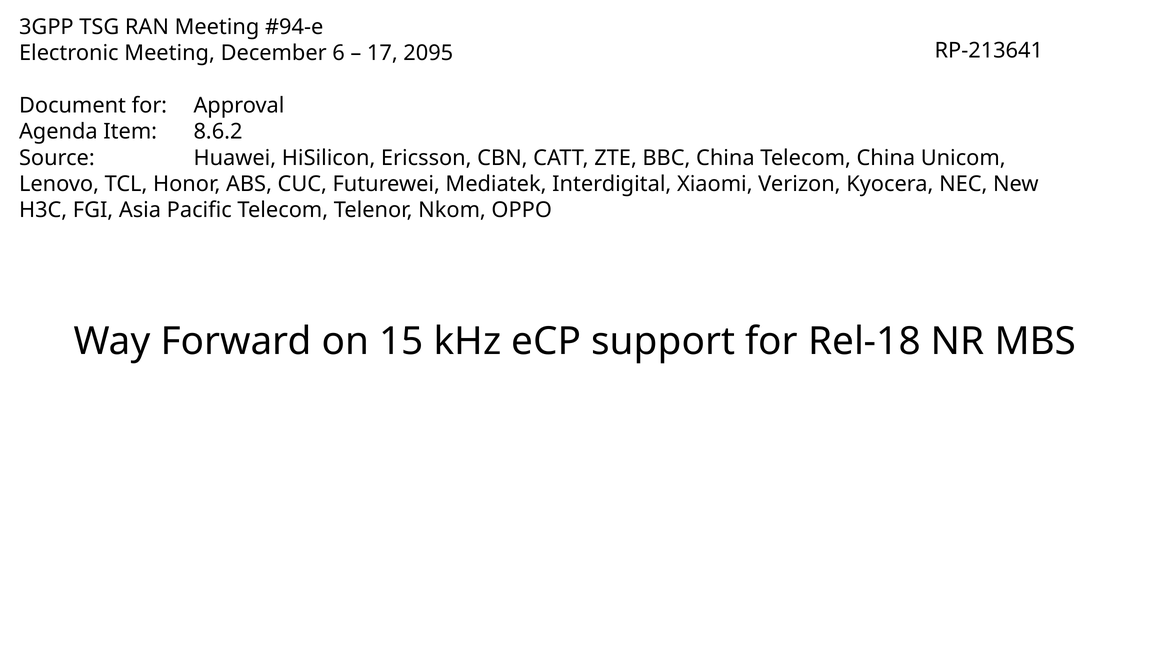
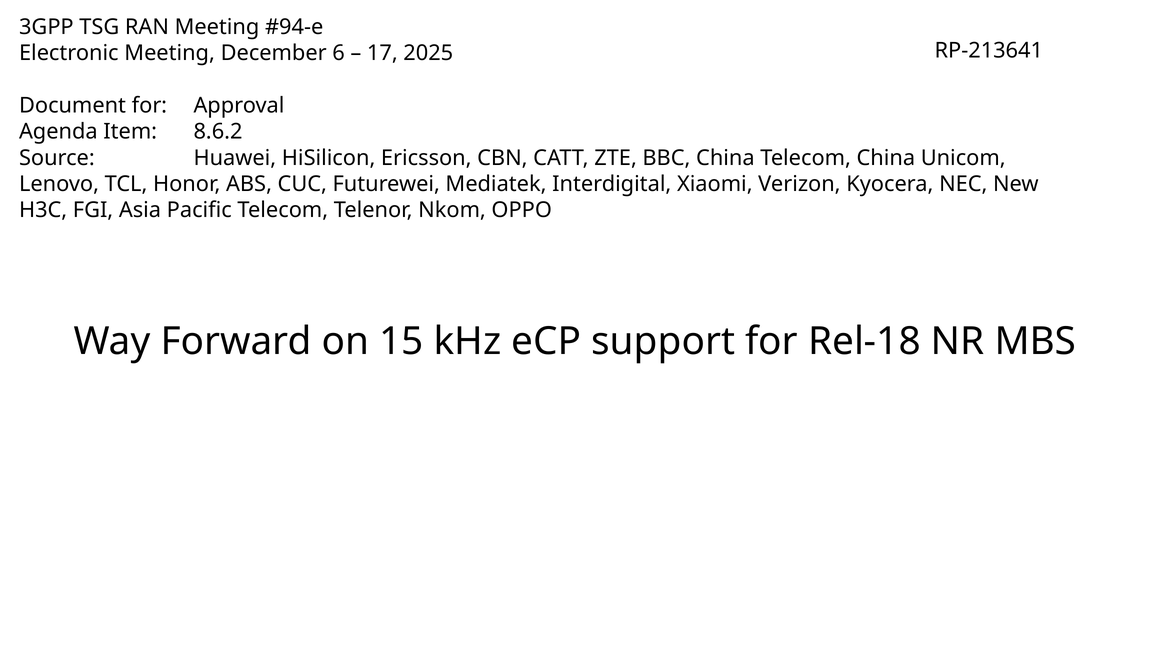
2095: 2095 -> 2025
